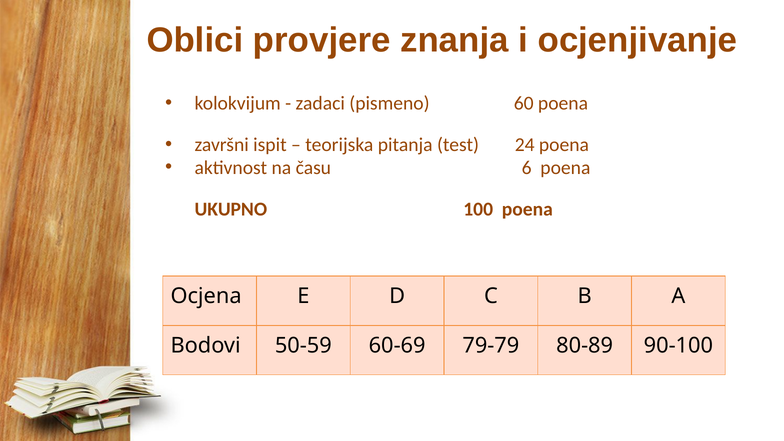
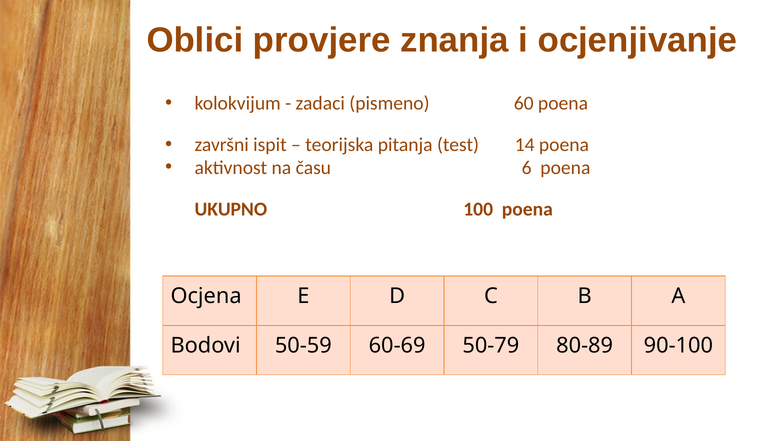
24: 24 -> 14
79-79: 79-79 -> 50-79
